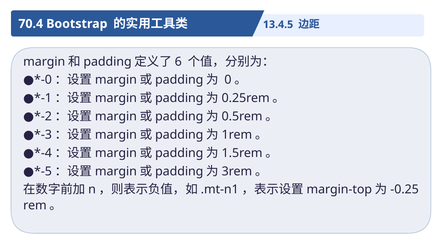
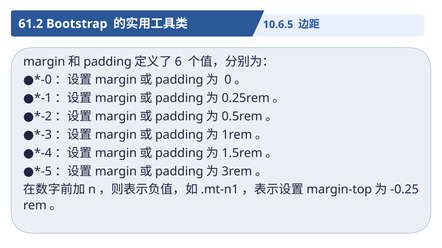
70.4: 70.4 -> 61.2
13.4.5: 13.4.5 -> 10.6.5
